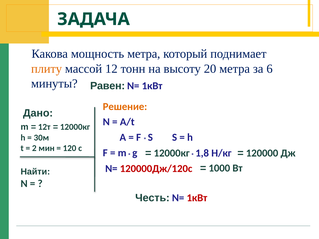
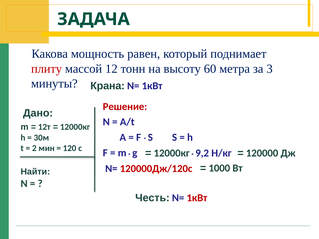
мощность метра: метра -> равен
плиту colour: orange -> red
20: 20 -> 60
6: 6 -> 3
Равен: Равен -> Крана
Решение colour: orange -> red
1,8: 1,8 -> 9,2
